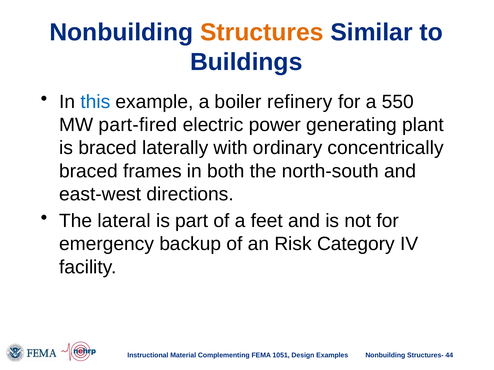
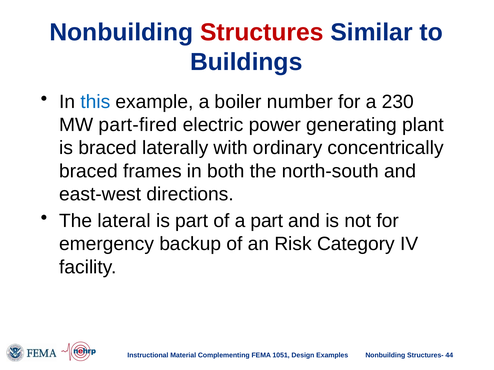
Structures colour: orange -> red
refinery: refinery -> number
550: 550 -> 230
a feet: feet -> part
